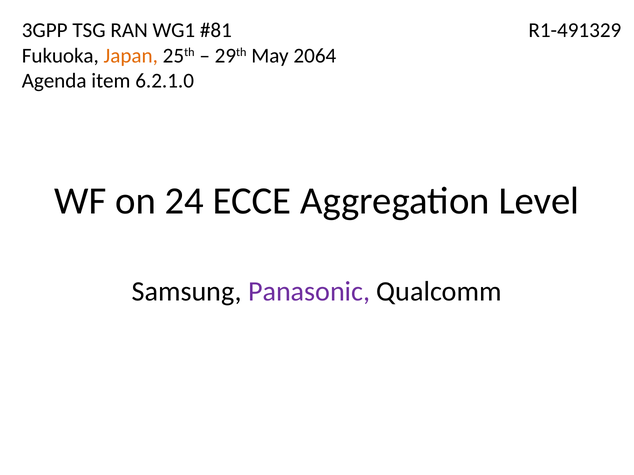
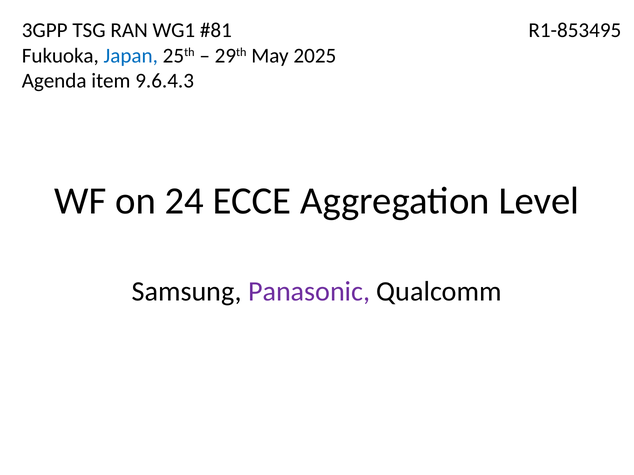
R1-491329: R1-491329 -> R1-853495
Japan colour: orange -> blue
2064: 2064 -> 2025
6.2.1.0: 6.2.1.0 -> 9.6.4.3
